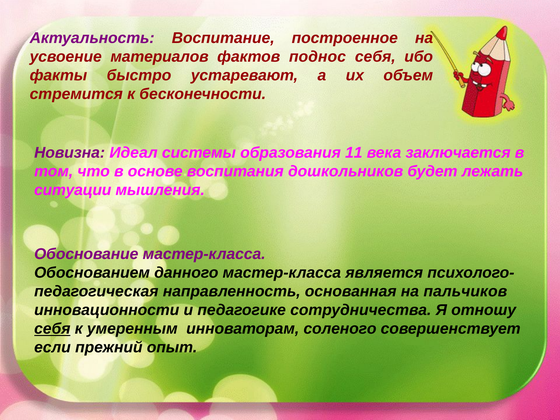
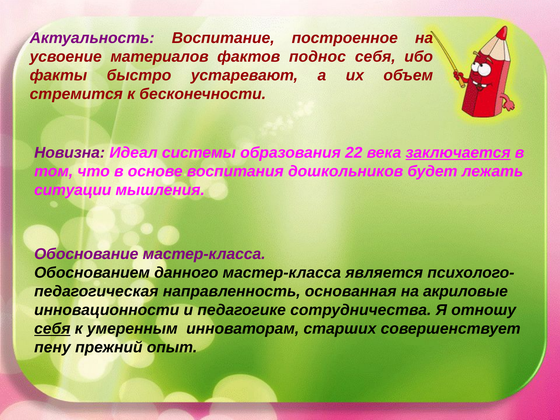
11: 11 -> 22
заключается underline: none -> present
пальчиков: пальчиков -> акриловые
соленого: соленого -> старших
если: если -> пену
